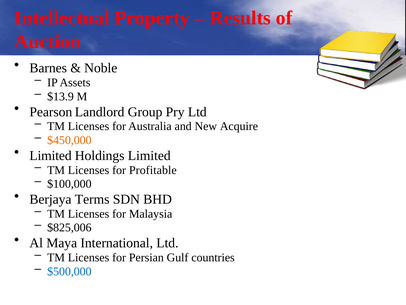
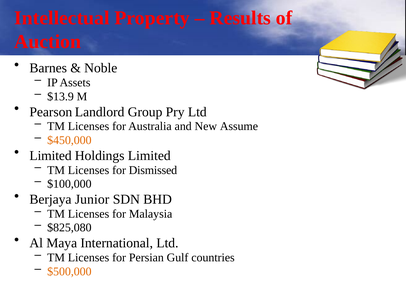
Acquire: Acquire -> Assume
Profitable: Profitable -> Dismissed
Terms: Terms -> Junior
$825,006: $825,006 -> $825,080
$500,000 colour: blue -> orange
